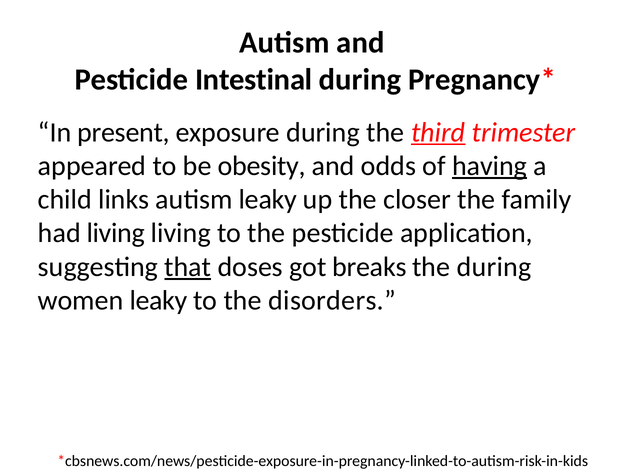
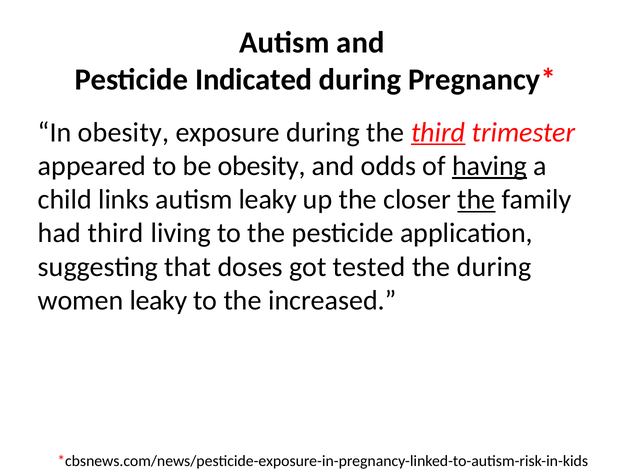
Intestinal: Intestinal -> Indicated
In present: present -> obesity
the at (476, 200) underline: none -> present
had living: living -> third
that underline: present -> none
breaks: breaks -> tested
disorders: disorders -> increased
